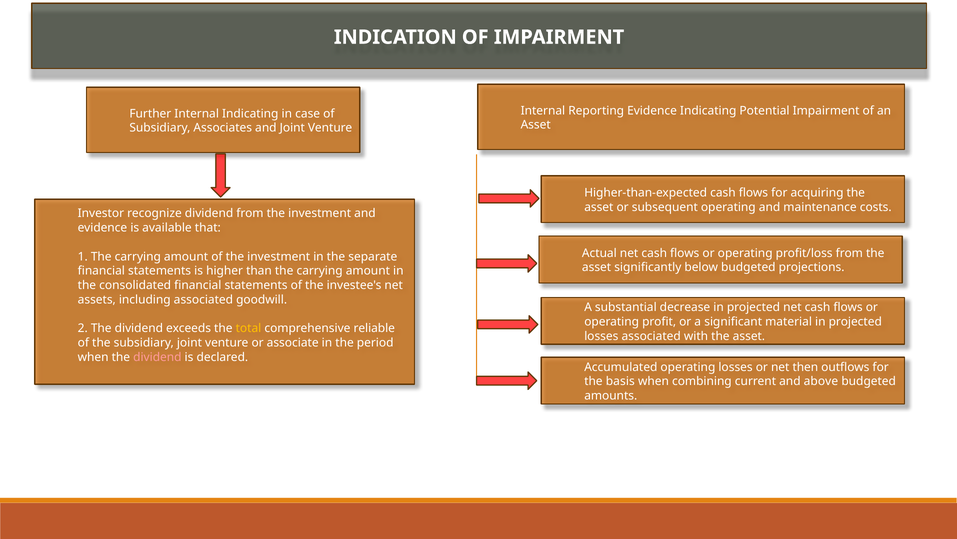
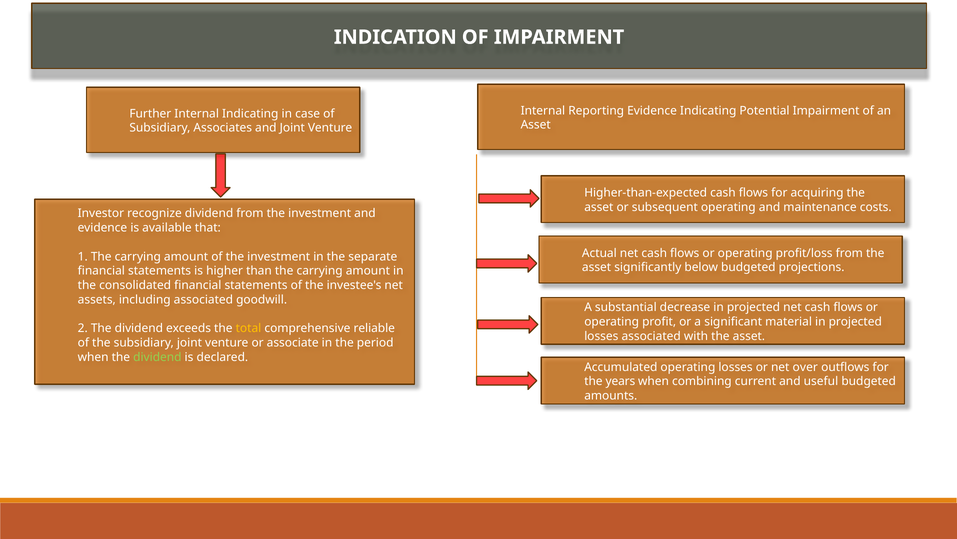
dividend at (157, 357) colour: pink -> light green
then: then -> over
basis: basis -> years
above: above -> useful
